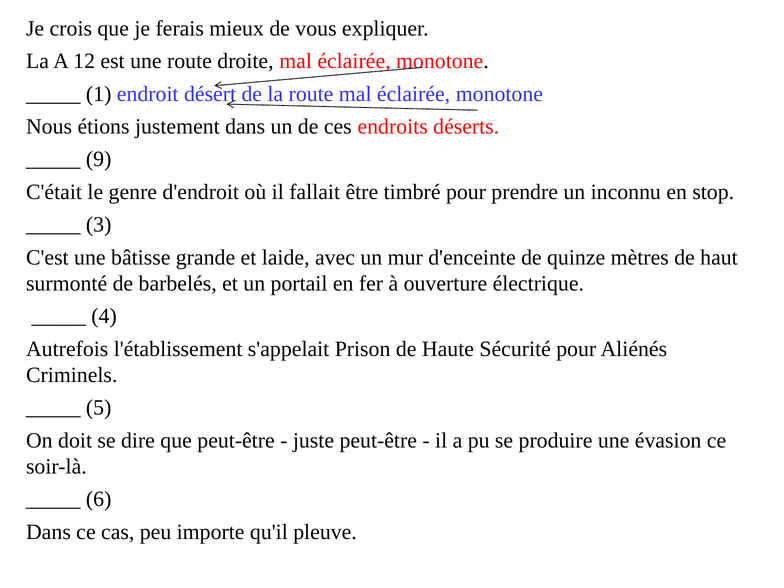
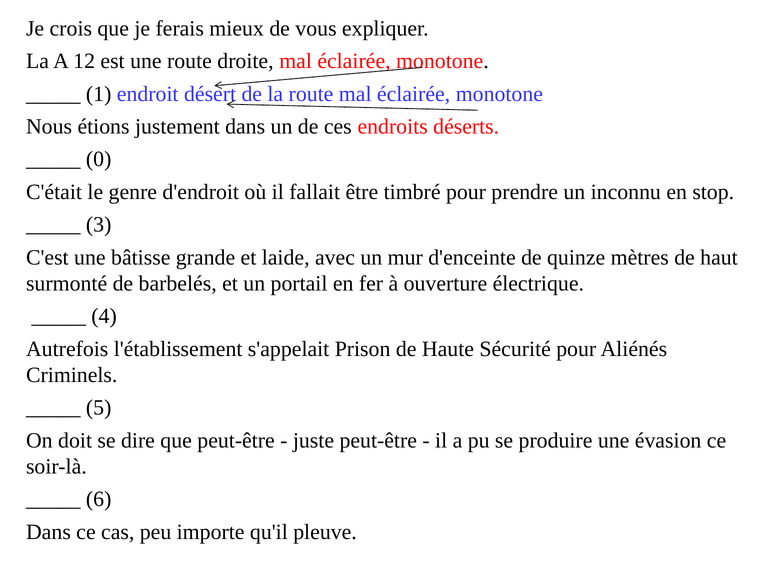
9: 9 -> 0
